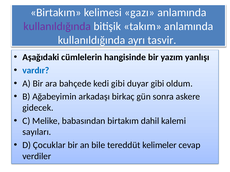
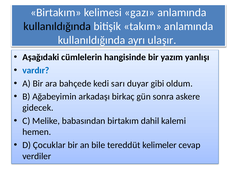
kullanıldığında at (57, 26) colour: purple -> black
tasvir: tasvir -> ulaşır
kedi gibi: gibi -> sarı
sayıları: sayıları -> hemen
